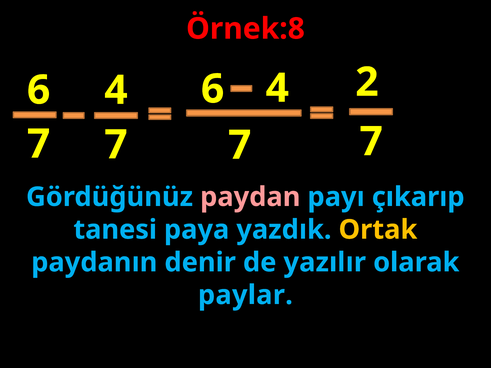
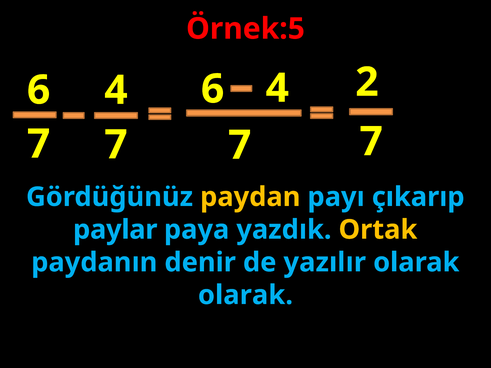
Örnek:8: Örnek:8 -> Örnek:5
paydan colour: pink -> yellow
tanesi: tanesi -> paylar
paylar at (245, 295): paylar -> olarak
